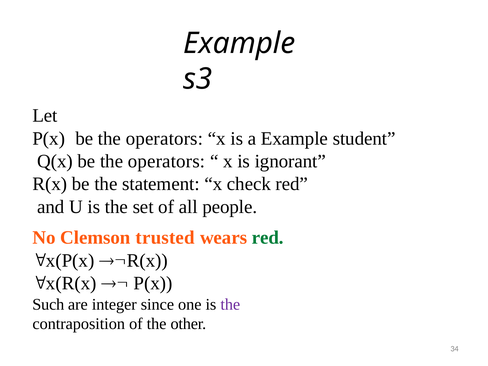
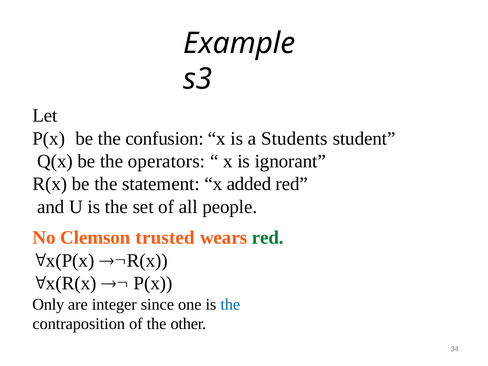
P(x be the operators: operators -> confusion
a Example: Example -> Students
check: check -> added
Such: Such -> Only
the at (230, 304) colour: purple -> blue
